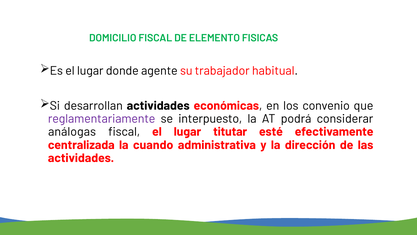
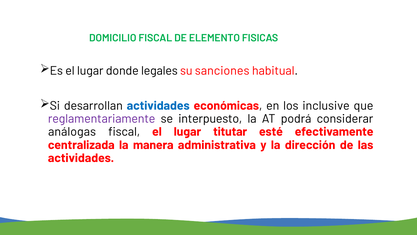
agente: agente -> legales
trabajador: trabajador -> sanciones
actividades at (158, 105) colour: black -> blue
convenio: convenio -> inclusive
cuando: cuando -> manera
